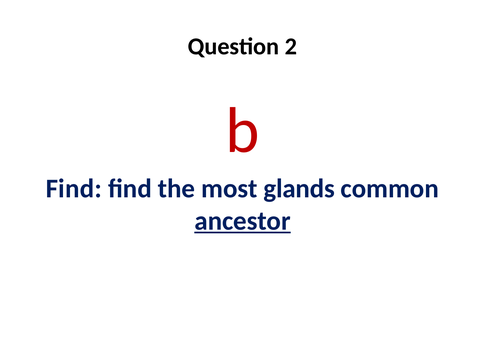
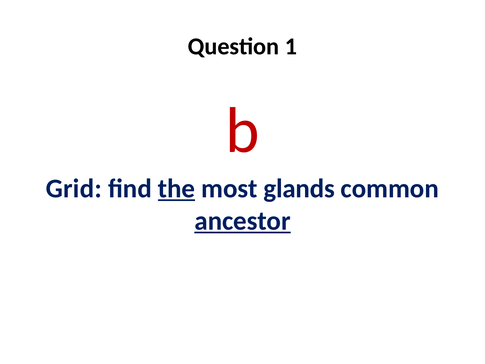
2: 2 -> 1
Find at (74, 188): Find -> Grid
the underline: none -> present
